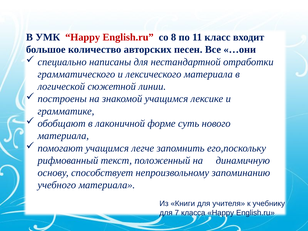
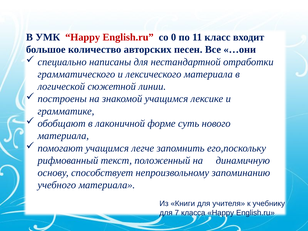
8: 8 -> 0
